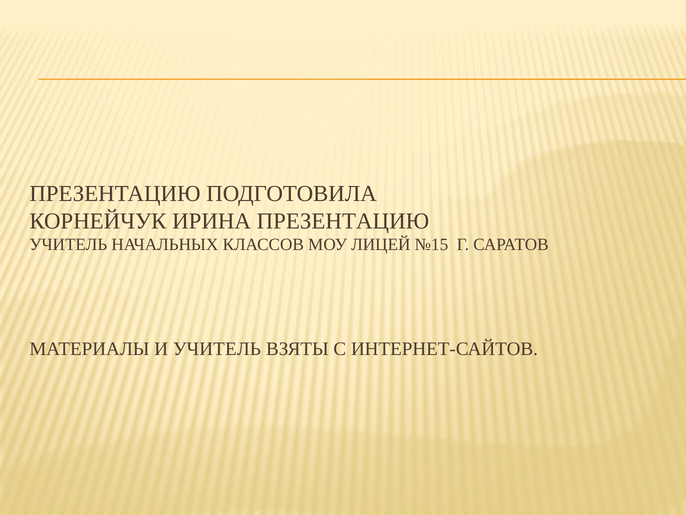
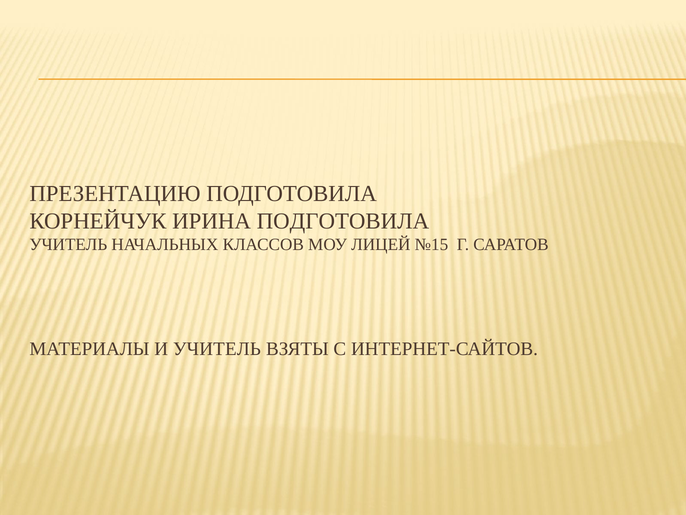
ИРИНА ПРЕЗЕНТАЦИЮ: ПРЕЗЕНТАЦИЮ -> ПОДГОТОВИЛА
